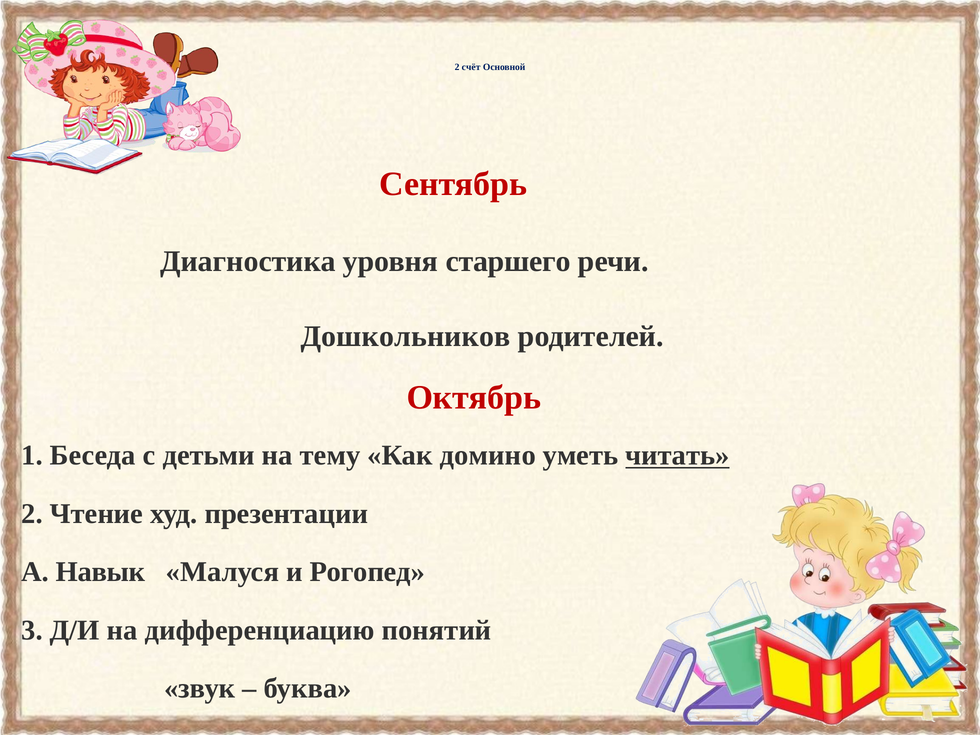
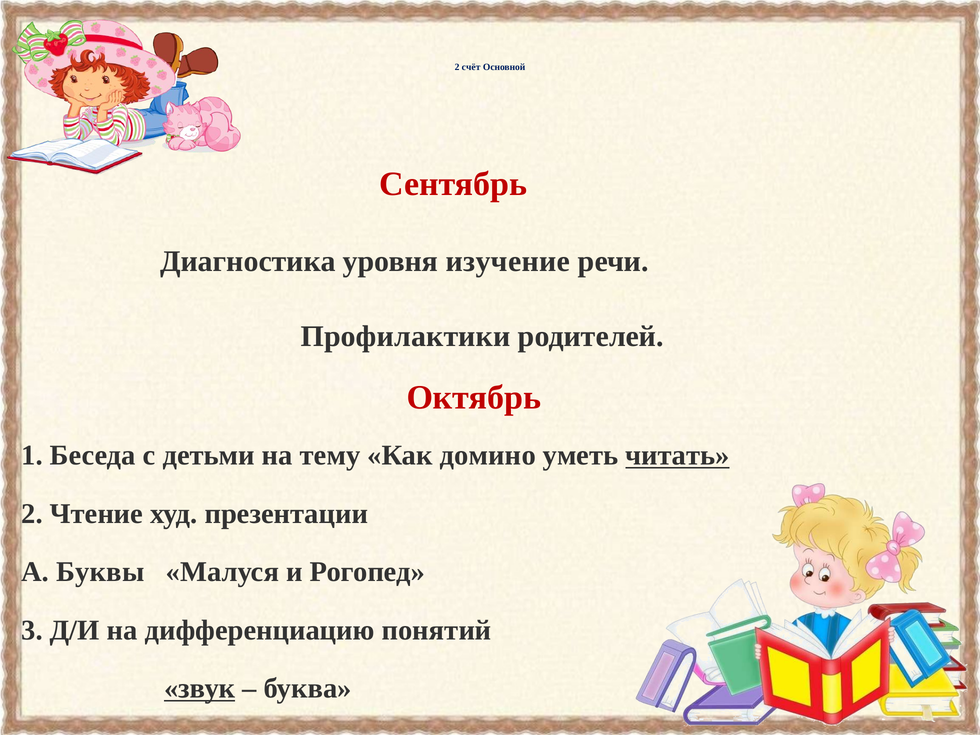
старшего: старшего -> изучение
Дошкольников: Дошкольников -> Профилактики
Навык: Навык -> Буквы
звук underline: none -> present
